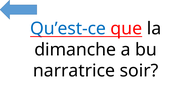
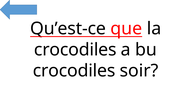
Qu’est-ce colour: blue -> black
dimanche at (75, 50): dimanche -> crocodiles
narratrice at (74, 71): narratrice -> crocodiles
